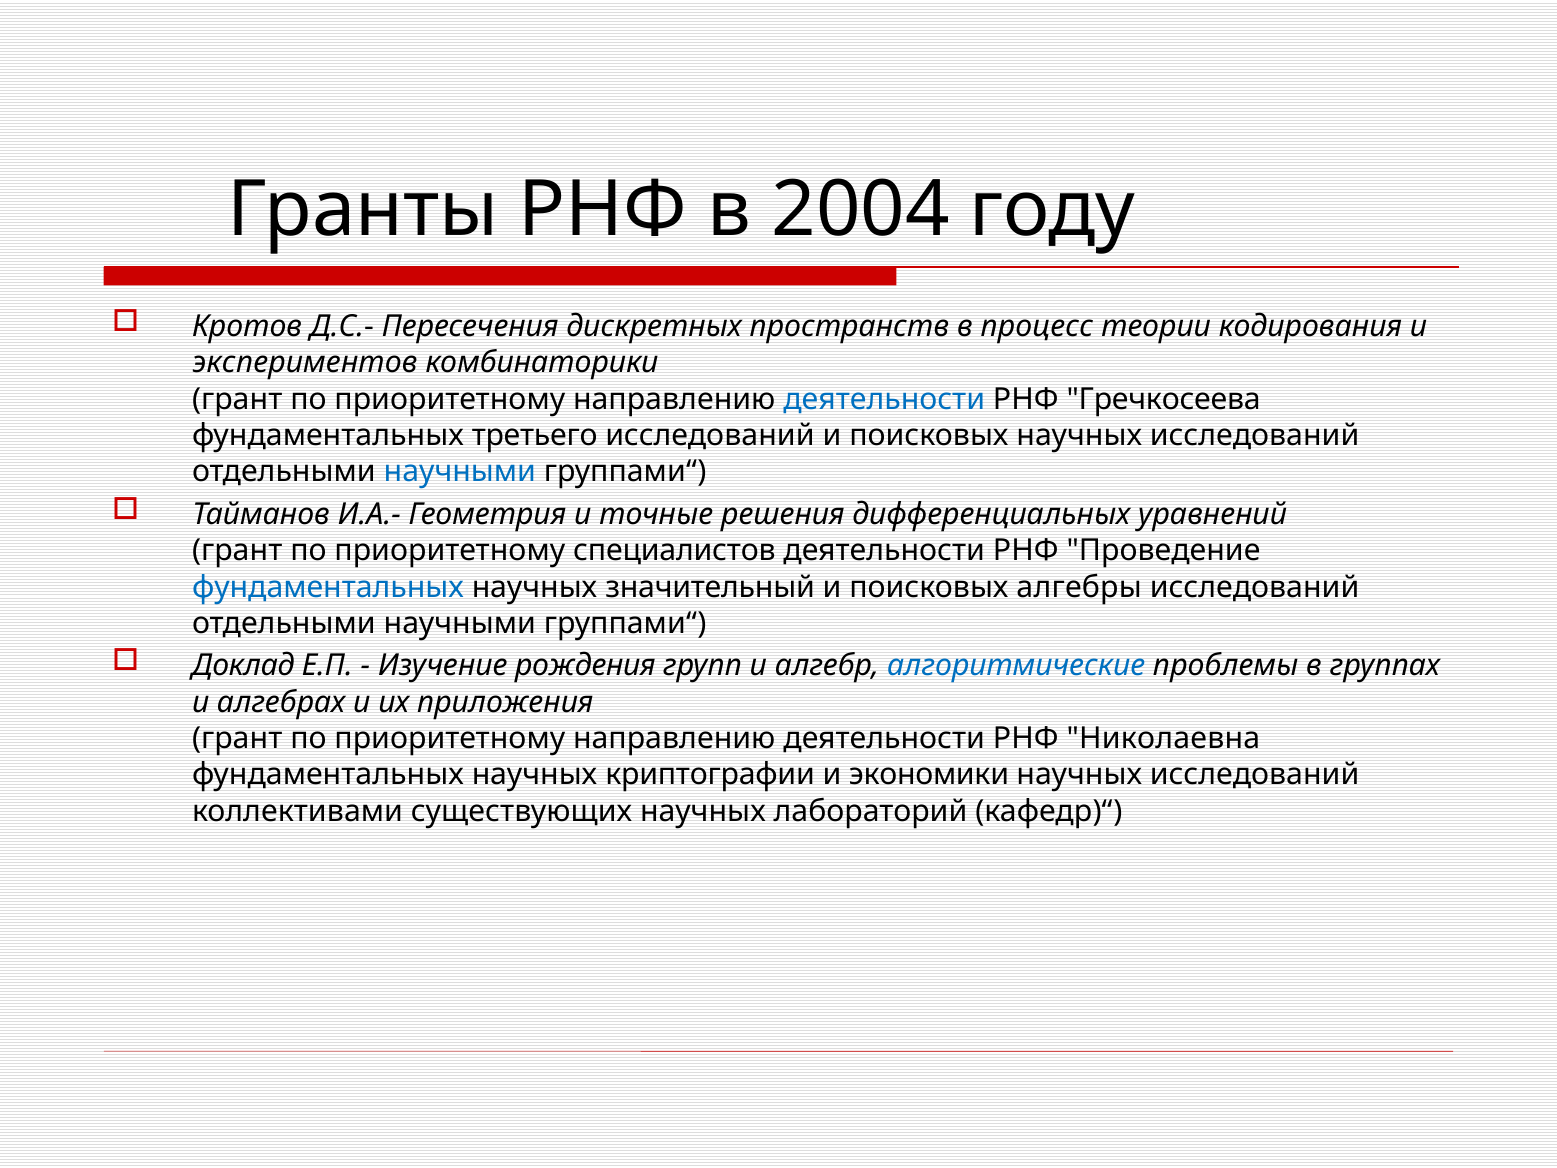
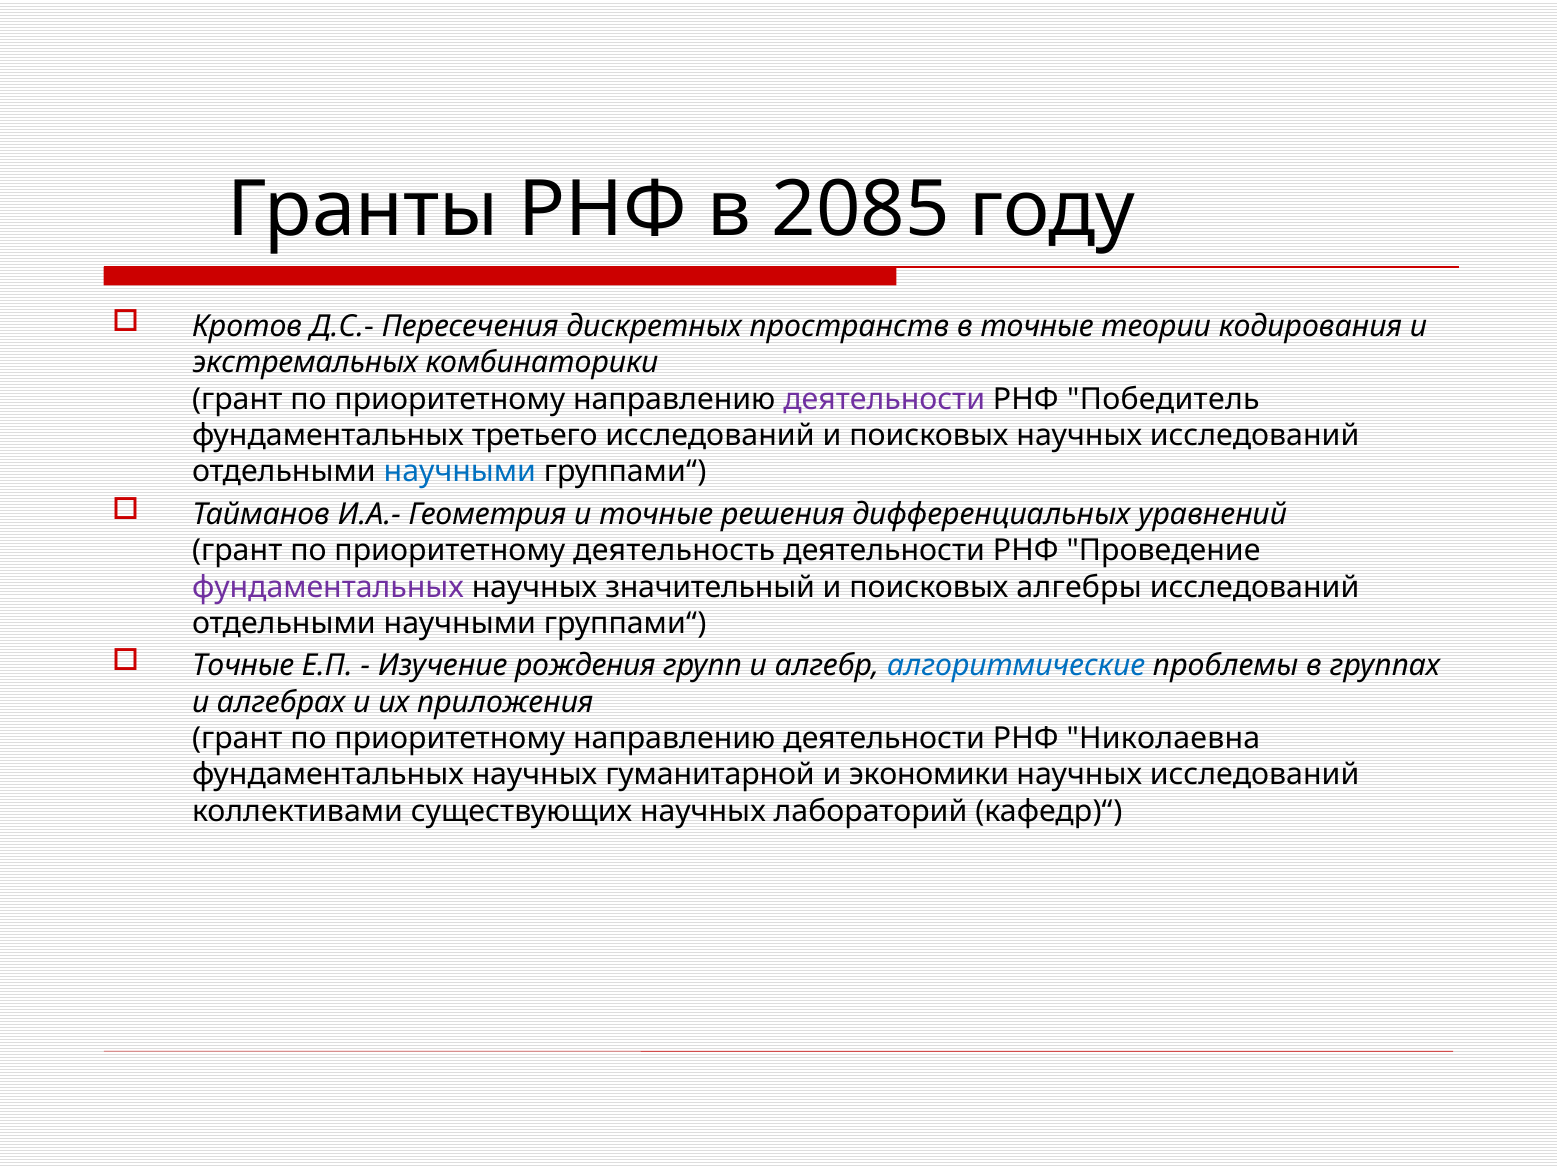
2004: 2004 -> 2085
в процесс: процесс -> точные
экспериментов: экспериментов -> экстремальных
деятельности at (884, 399) colour: blue -> purple
Гречкосеева: Гречкосеева -> Победитель
специалистов: специалистов -> деятельность
фундаментальных at (328, 587) colour: blue -> purple
Доклад at (243, 666): Доклад -> Точные
криптографии: криптографии -> гуманитарной
